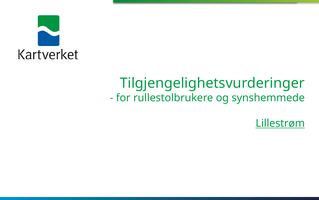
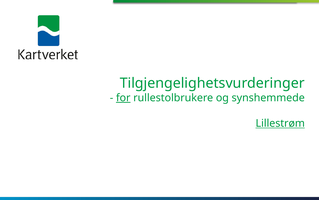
for underline: none -> present
